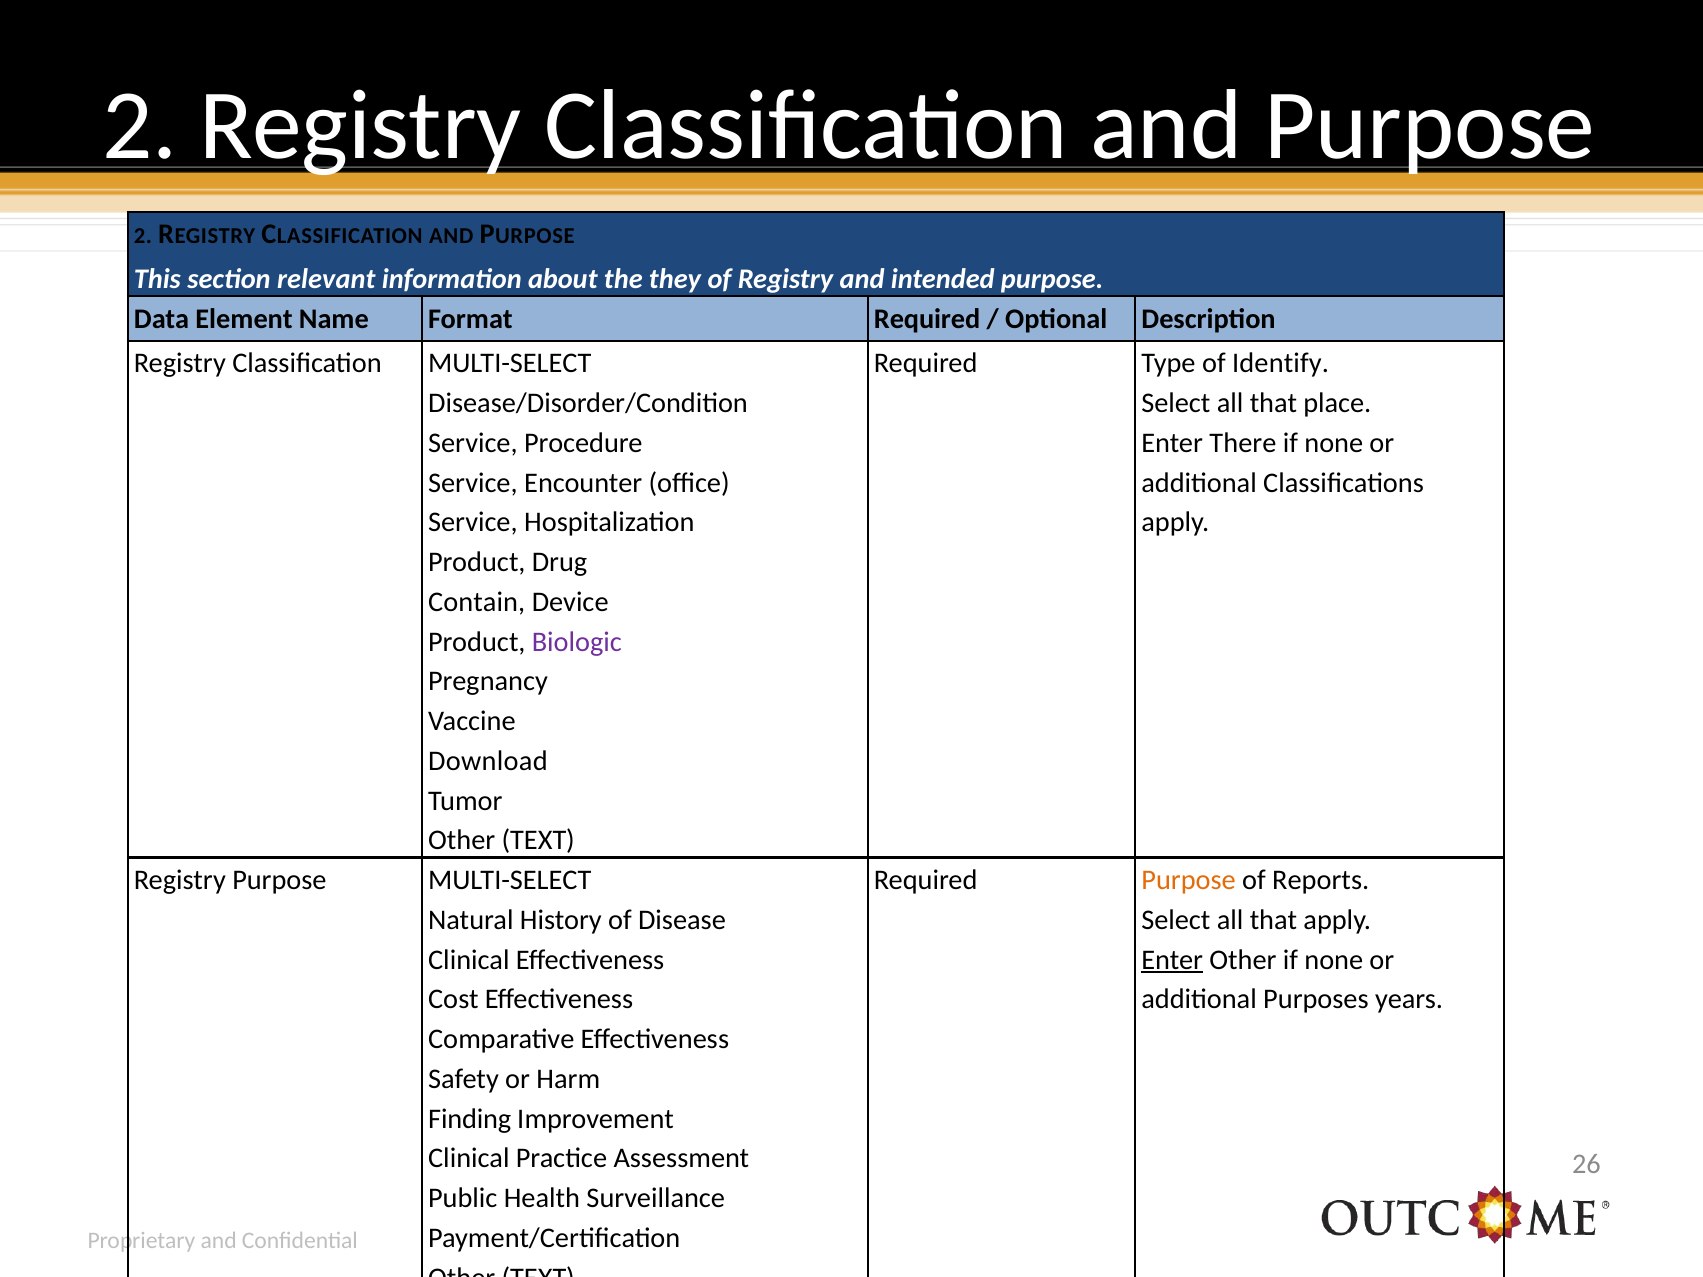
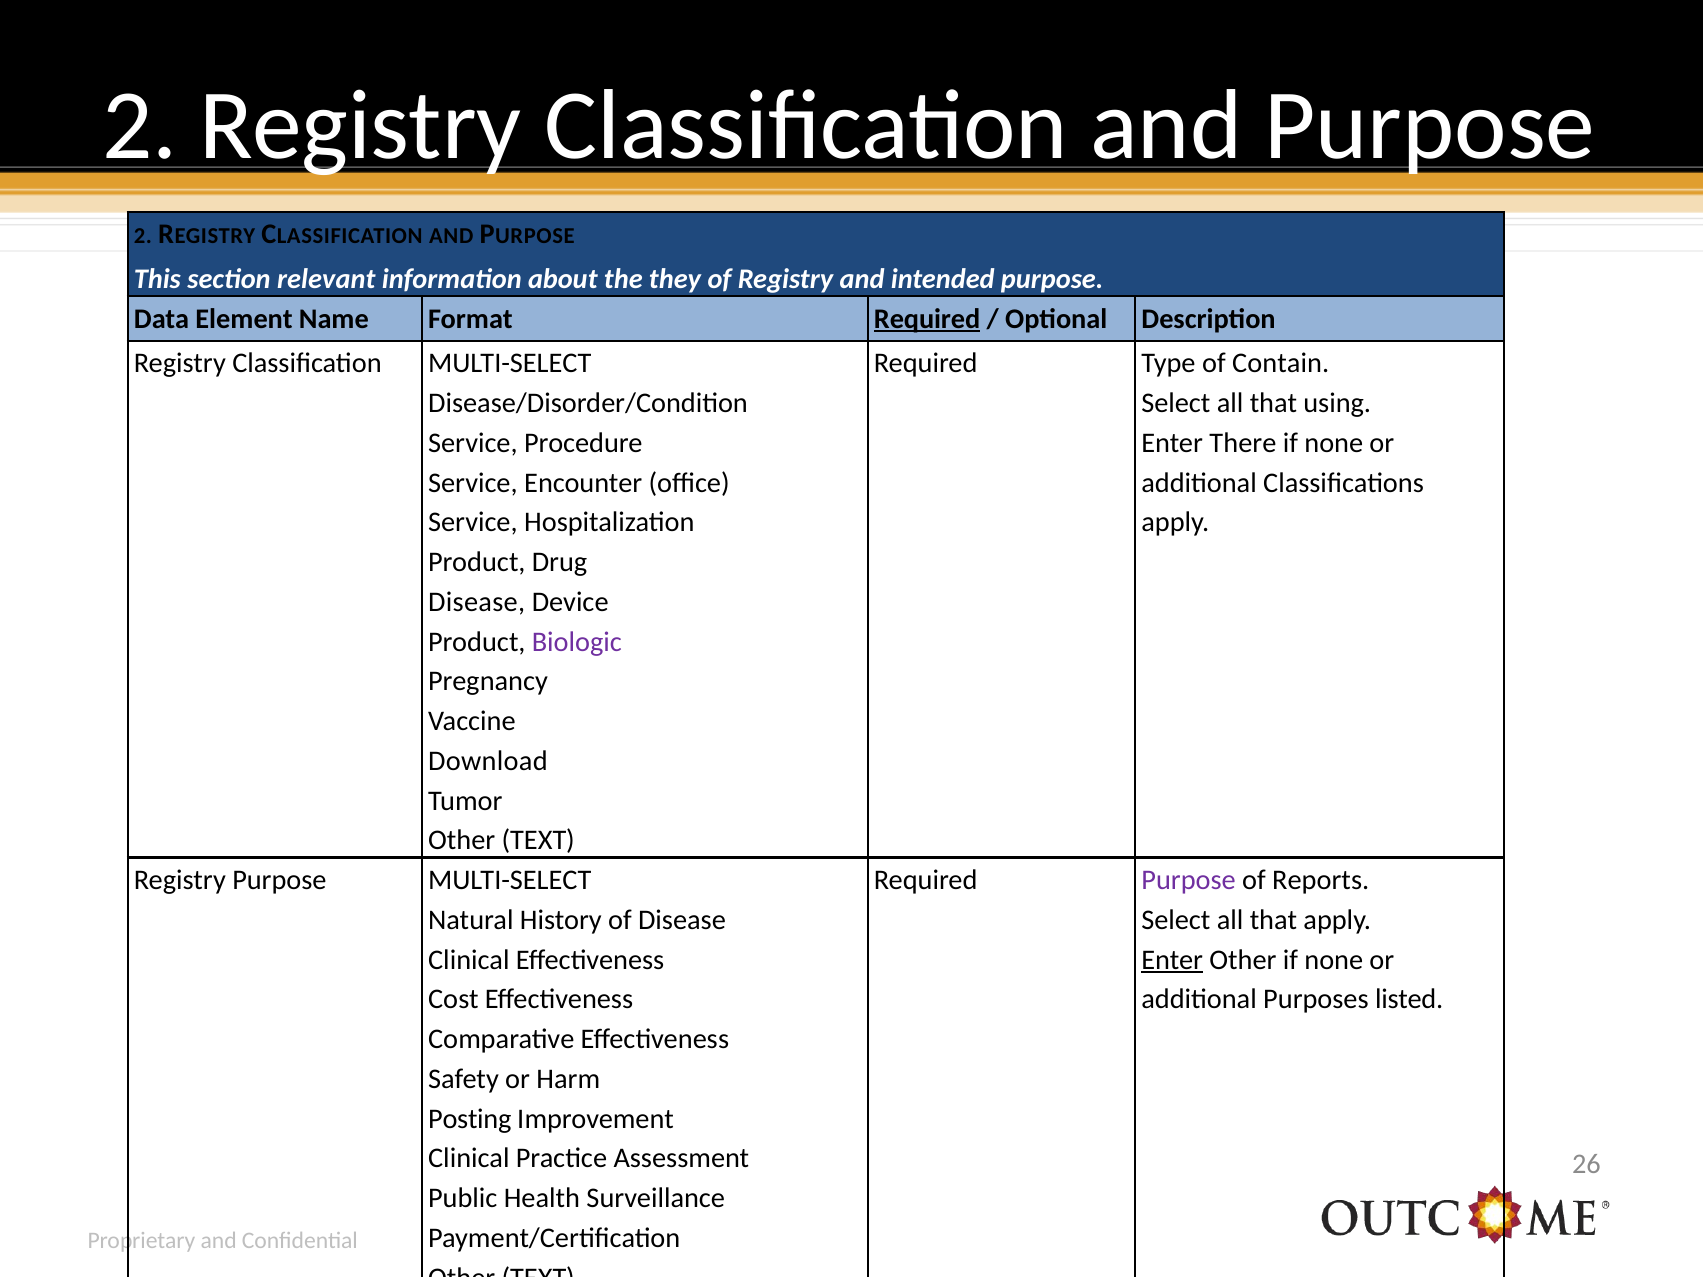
Required at (927, 319) underline: none -> present
Identify: Identify -> Contain
place: place -> using
Contain at (477, 602): Contain -> Disease
Purpose at (1189, 880) colour: orange -> purple
years: years -> listed
Finding: Finding -> Posting
